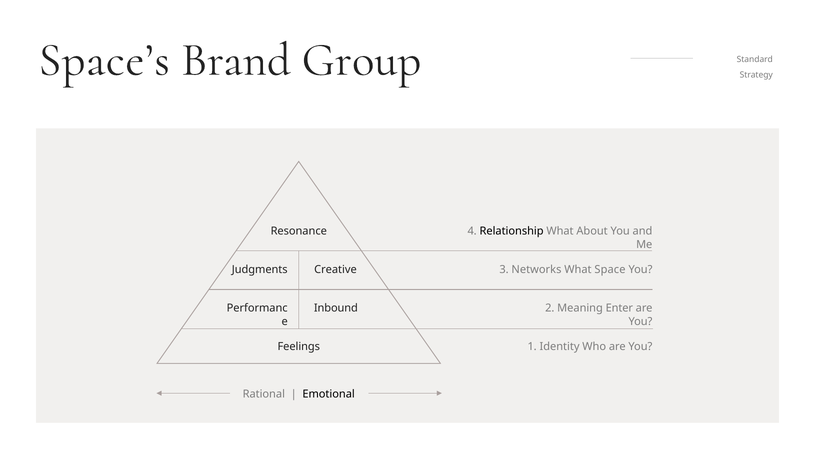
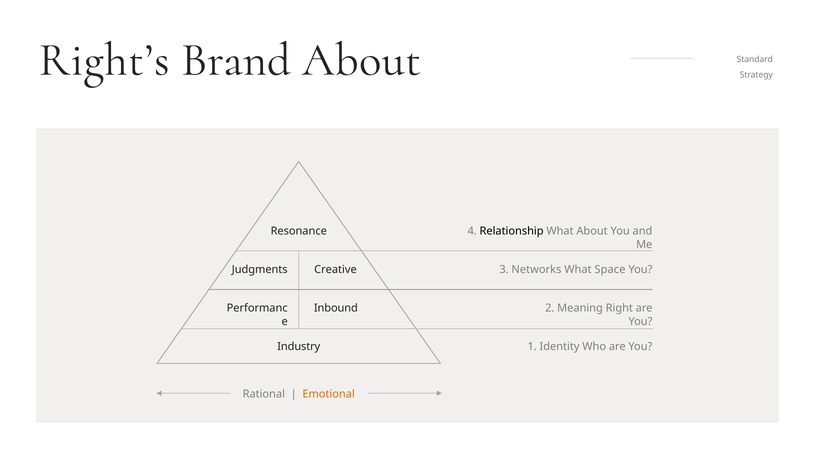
Space’s: Space’s -> Right’s
Brand Group: Group -> About
Enter: Enter -> Right
Feelings: Feelings -> Industry
Emotional colour: black -> orange
